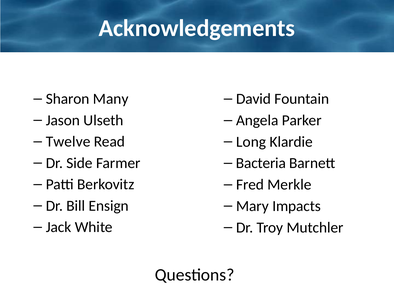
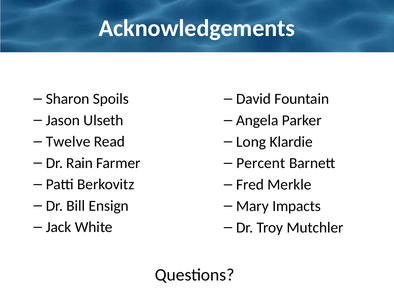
Many: Many -> Spoils
Side: Side -> Rain
Bacteria: Bacteria -> Percent
